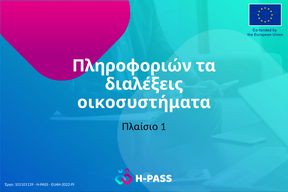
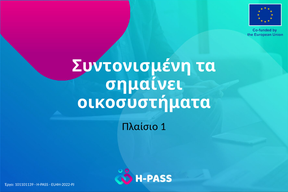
Πληροφοριών: Πληροφοριών -> Συντονισμένη
διαλέξεις: διαλέξεις -> σημαίνει
